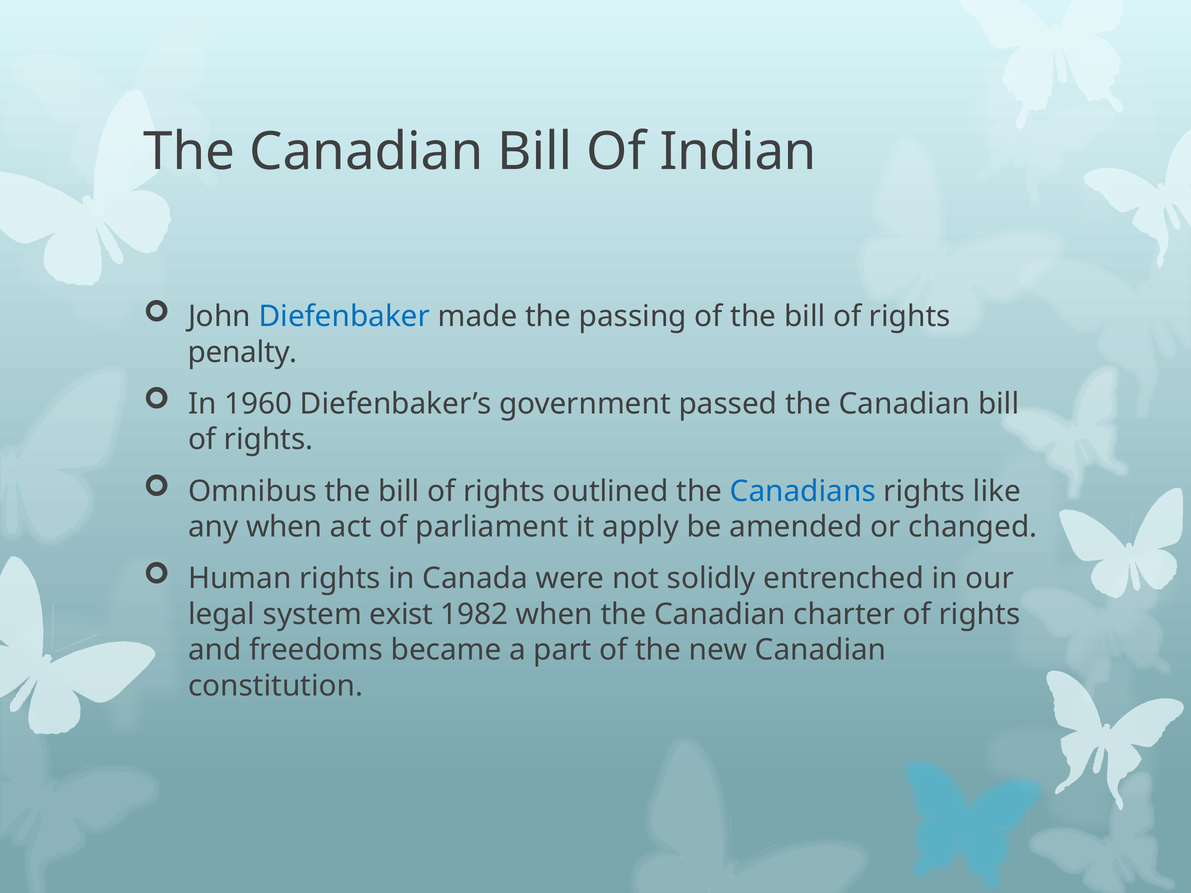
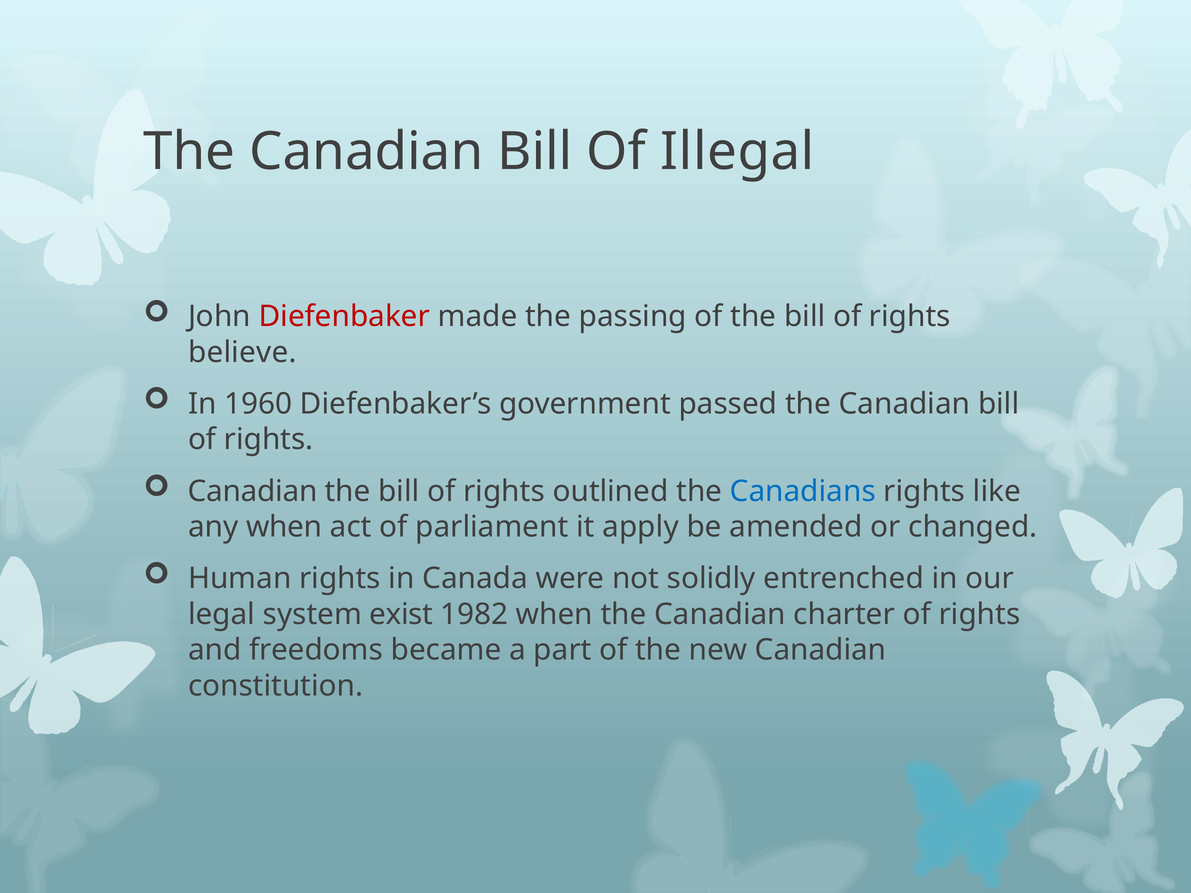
Indian: Indian -> Illegal
Diefenbaker colour: blue -> red
penalty: penalty -> believe
Omnibus at (252, 491): Omnibus -> Canadian
